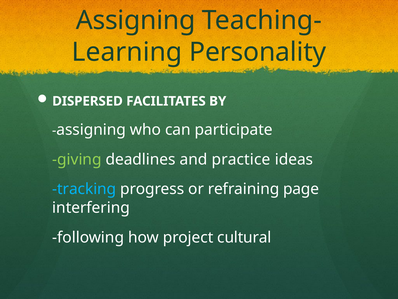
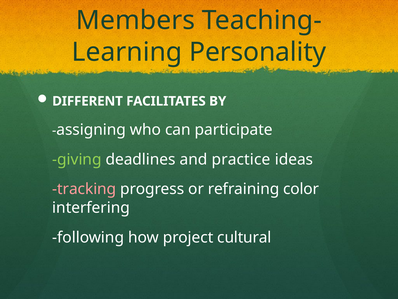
Assigning at (136, 20): Assigning -> Members
DISPERSED: DISPERSED -> DIFFERENT
tracking colour: light blue -> pink
page: page -> color
